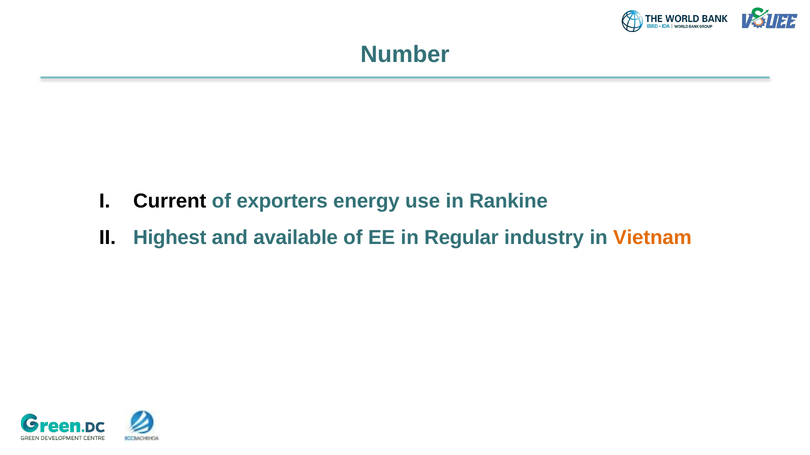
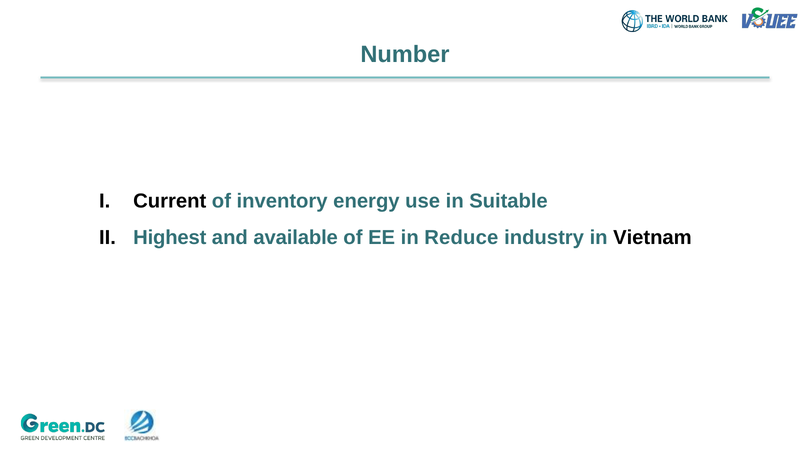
exporters: exporters -> inventory
Rankine: Rankine -> Suitable
Regular: Regular -> Reduce
Vietnam colour: orange -> black
